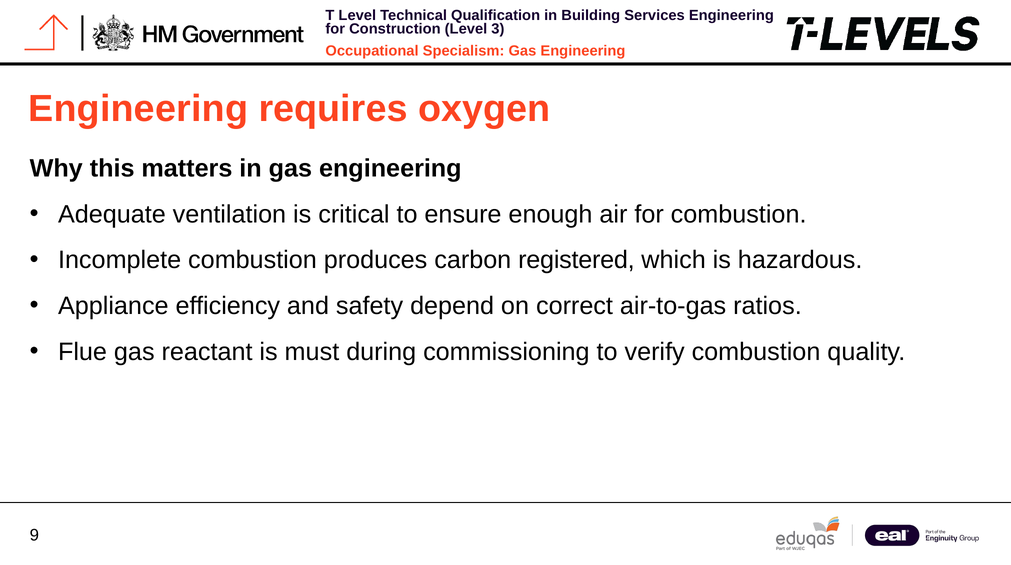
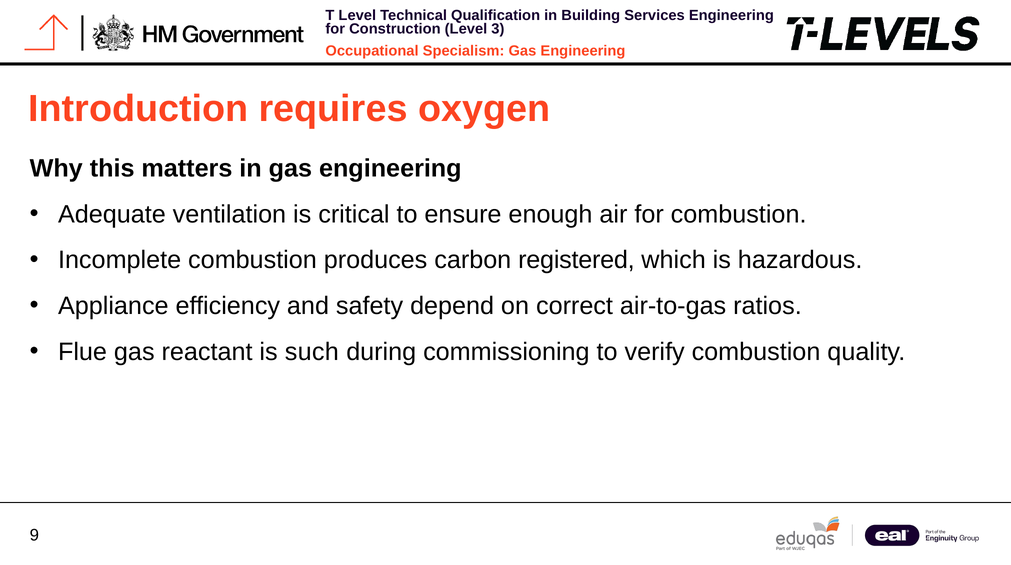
Engineering at (138, 109): Engineering -> Introduction
must: must -> such
